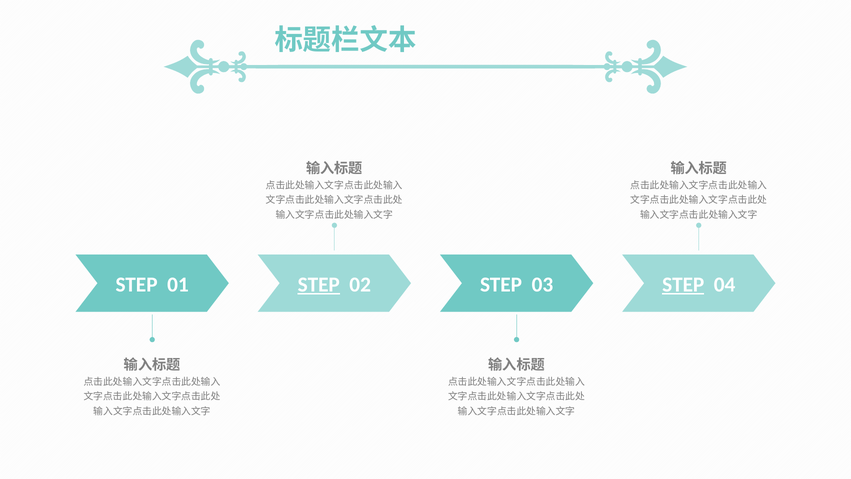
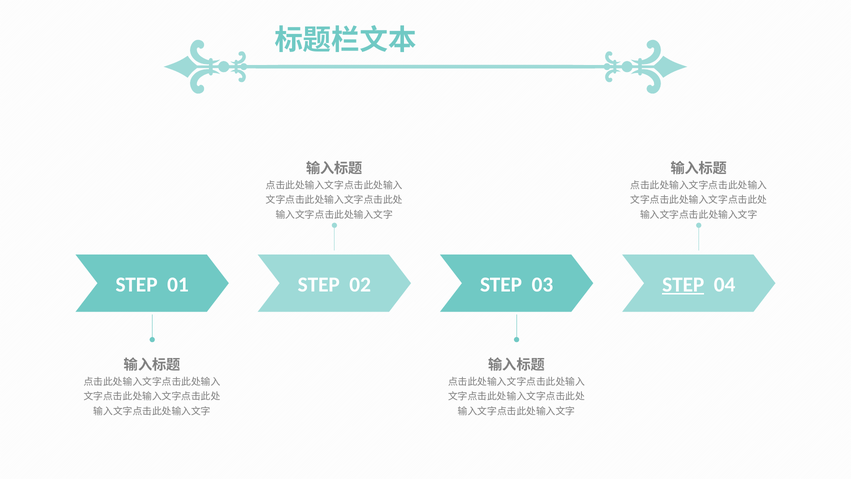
STEP at (319, 284) underline: present -> none
